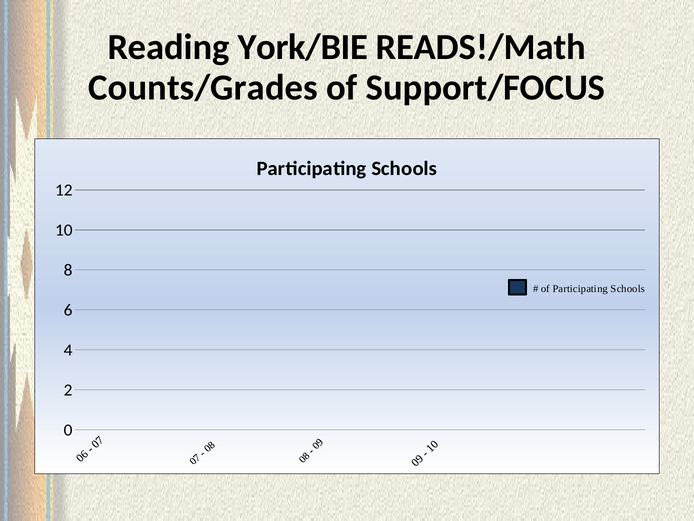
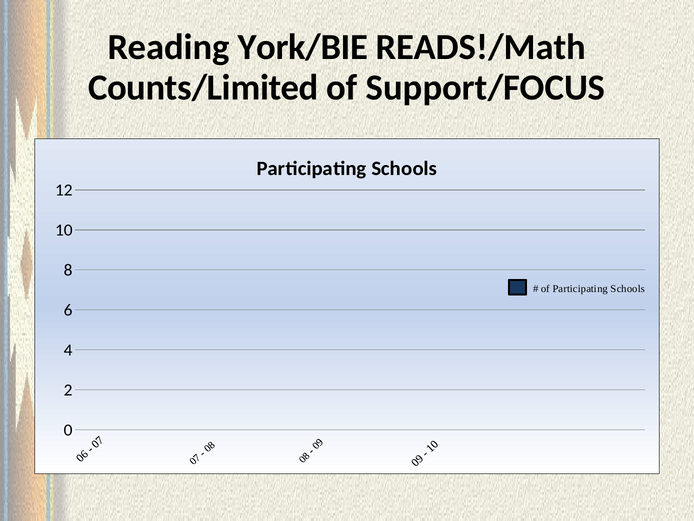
Counts/Grades: Counts/Grades -> Counts/Limited
